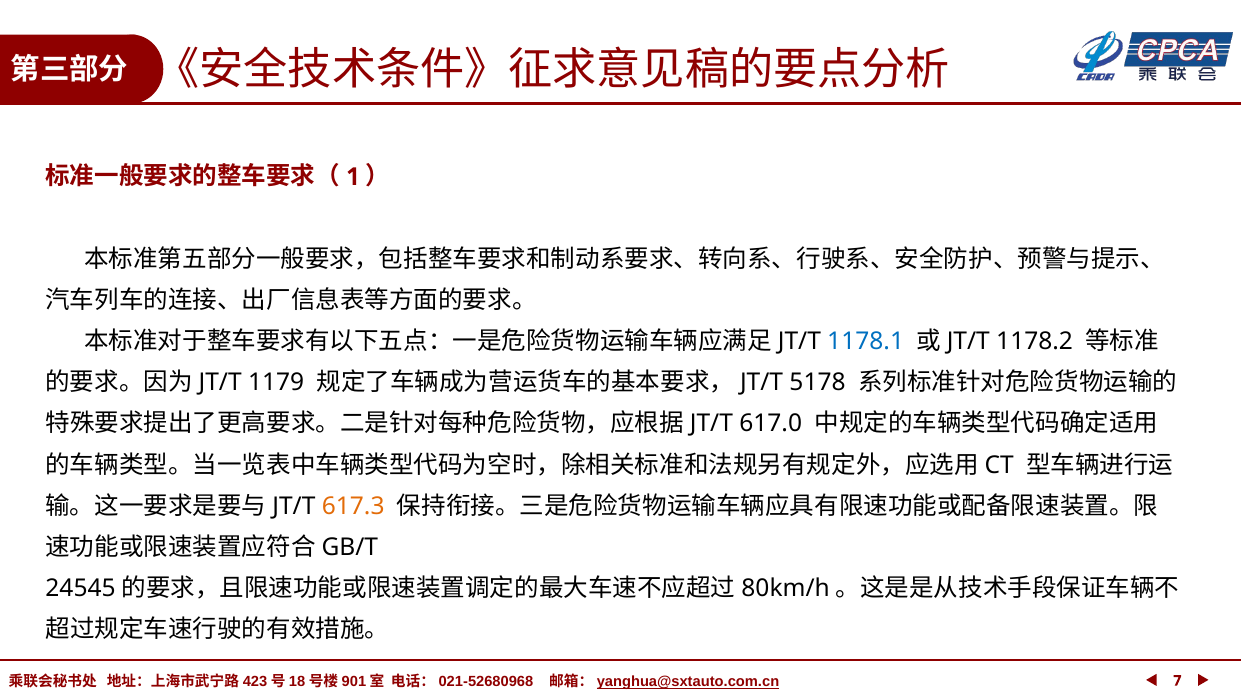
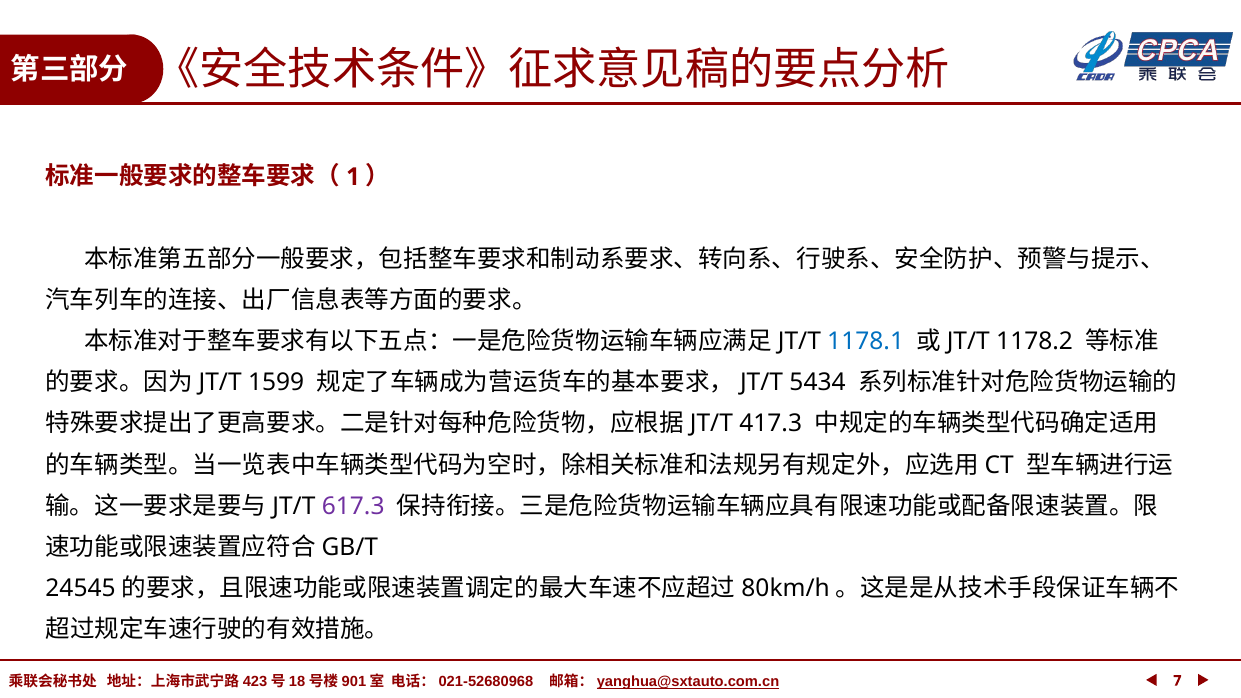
1179: 1179 -> 1599
5178: 5178 -> 5434
617.0: 617.0 -> 417.3
617.3 colour: orange -> purple
